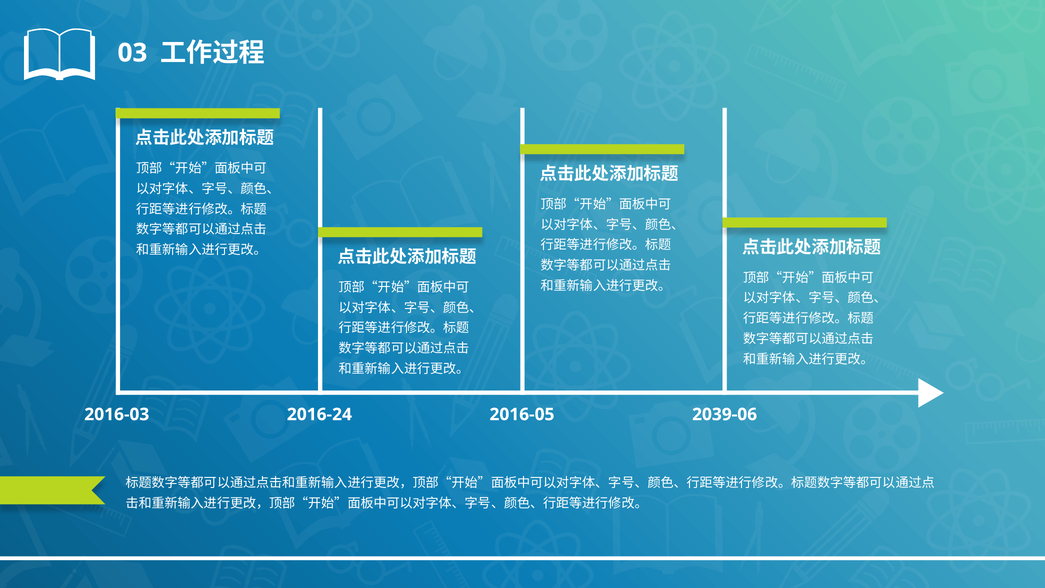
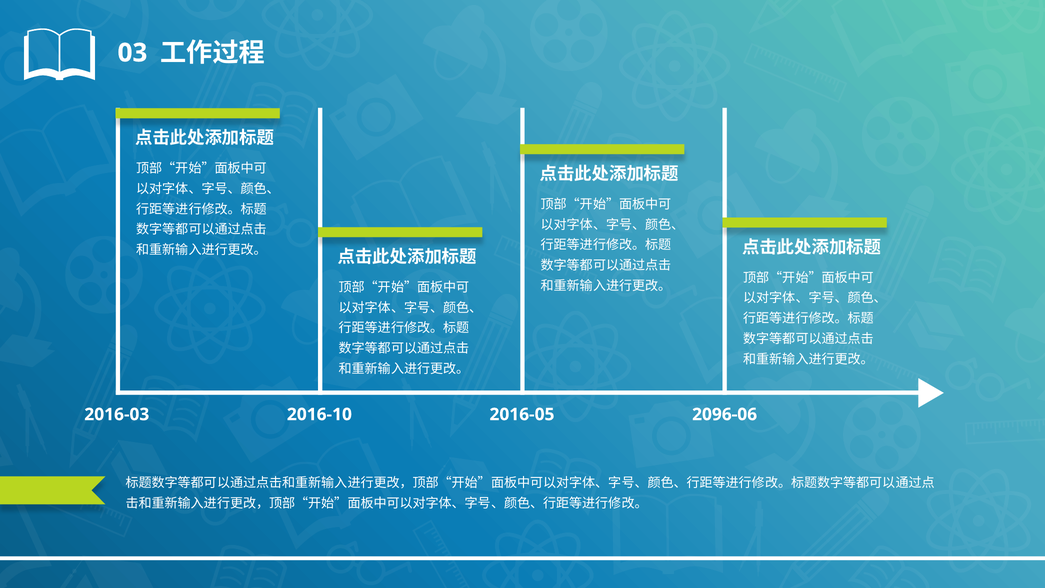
2016-24: 2016-24 -> 2016-10
2039-06: 2039-06 -> 2096-06
